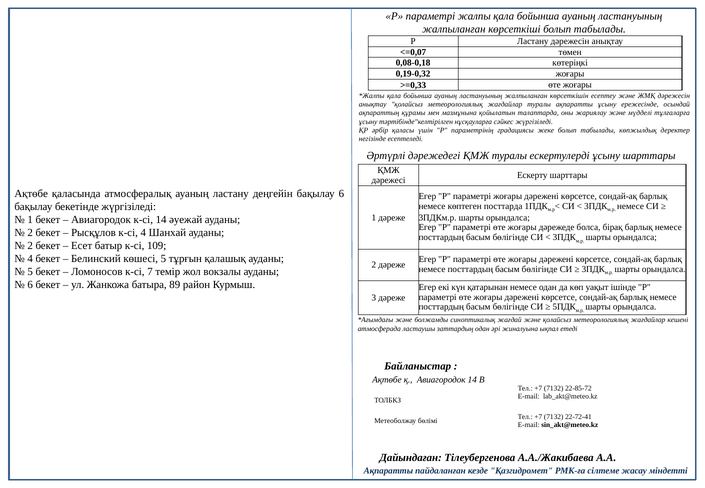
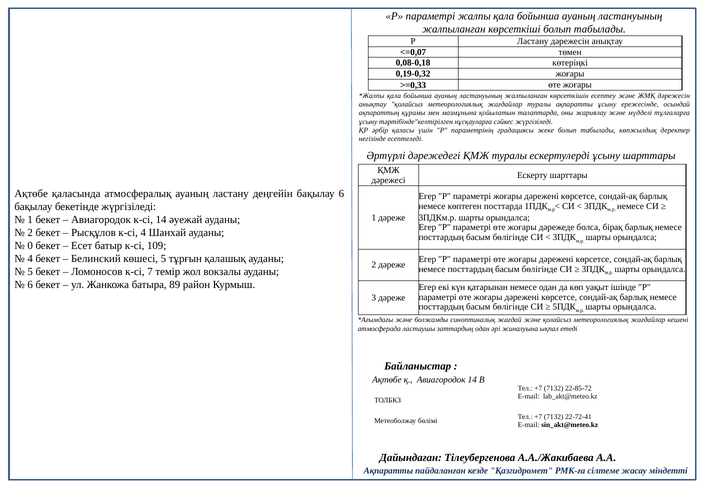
2 at (30, 246): 2 -> 0
